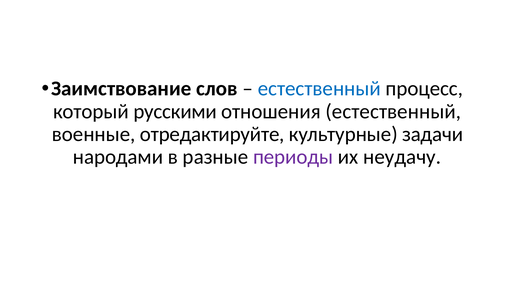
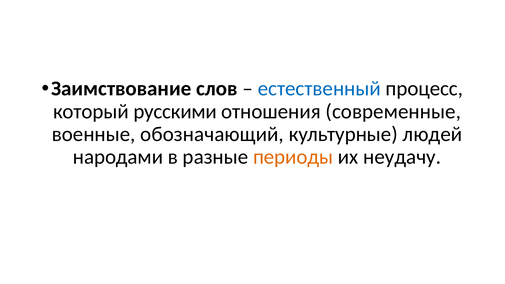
отношения естественный: естественный -> современные
отредактируйте: отредактируйте -> обозначающий
задачи: задачи -> людей
периоды colour: purple -> orange
